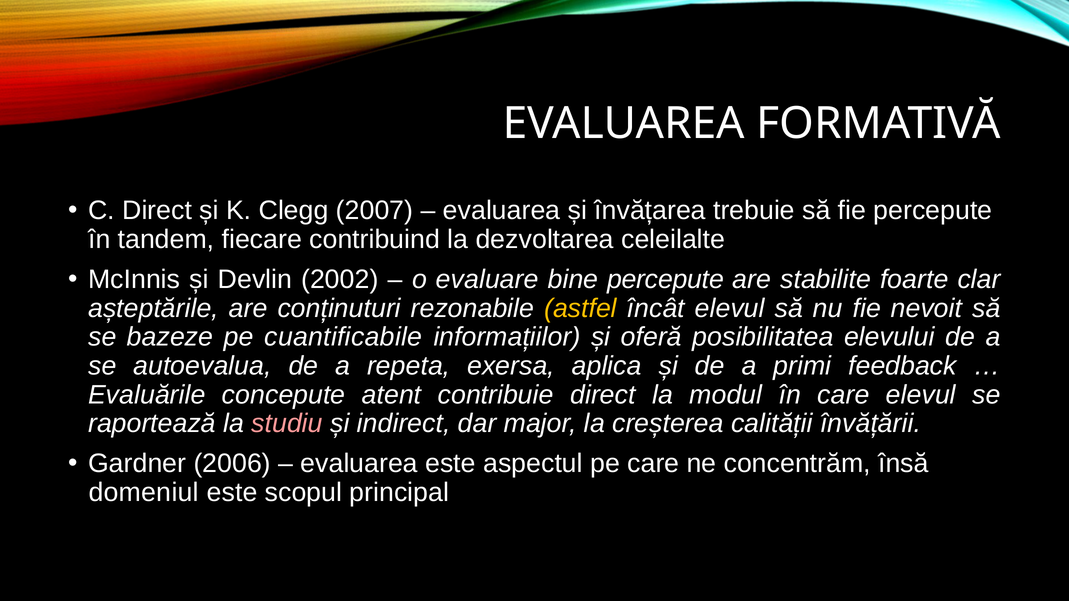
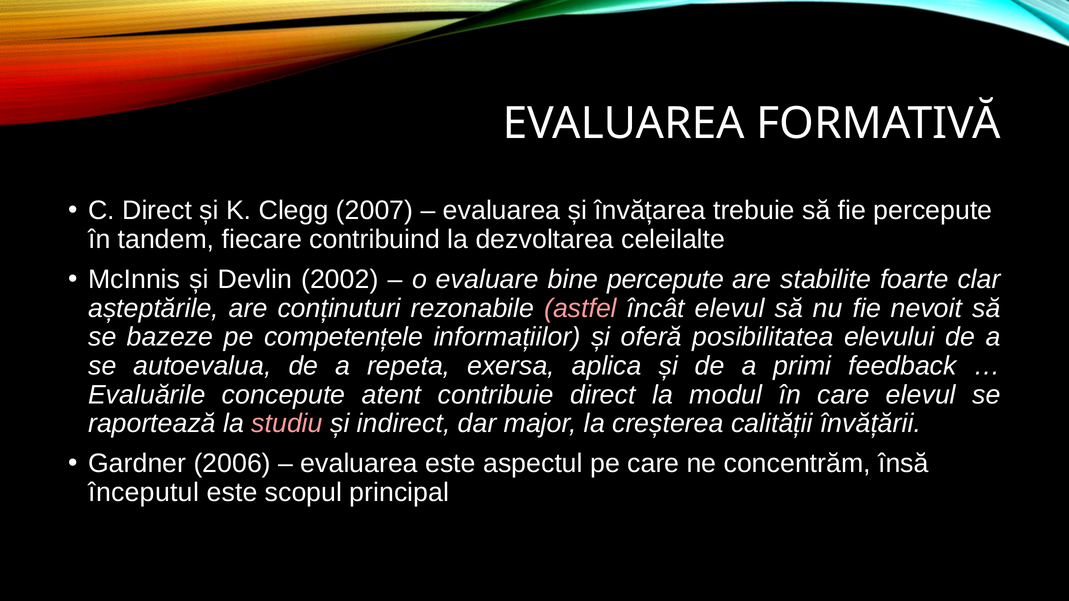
astfel colour: yellow -> pink
cuantificabile: cuantificabile -> competențele
domeniul: domeniul -> începutul
